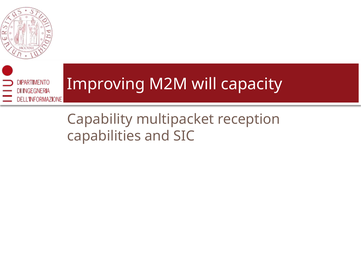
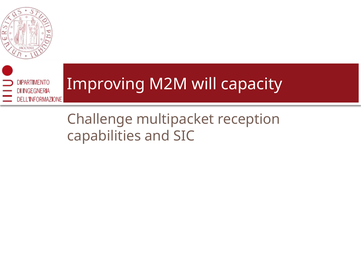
Capability: Capability -> Challenge
